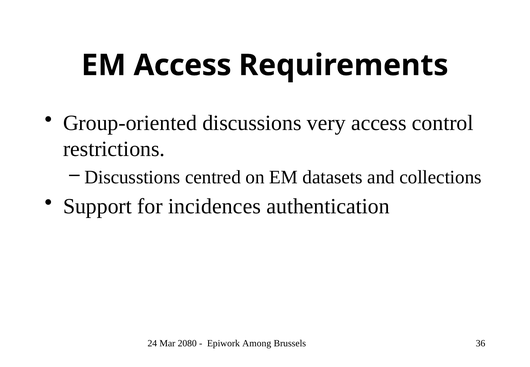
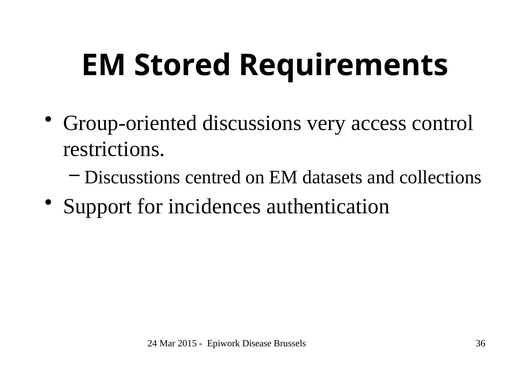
EM Access: Access -> Stored
2080: 2080 -> 2015
Among: Among -> Disease
